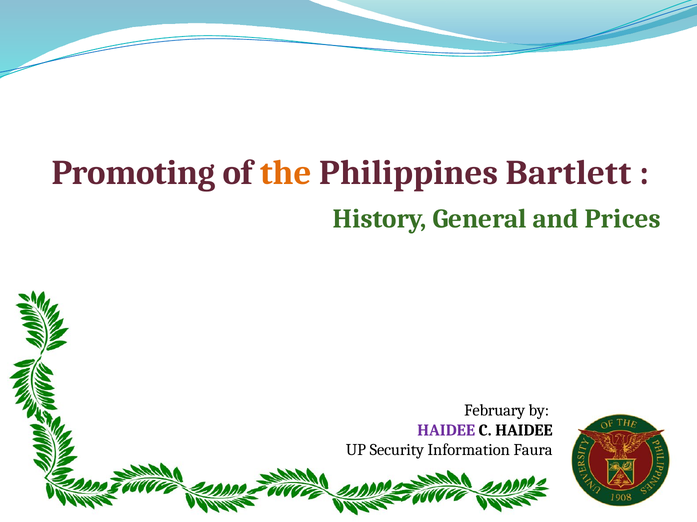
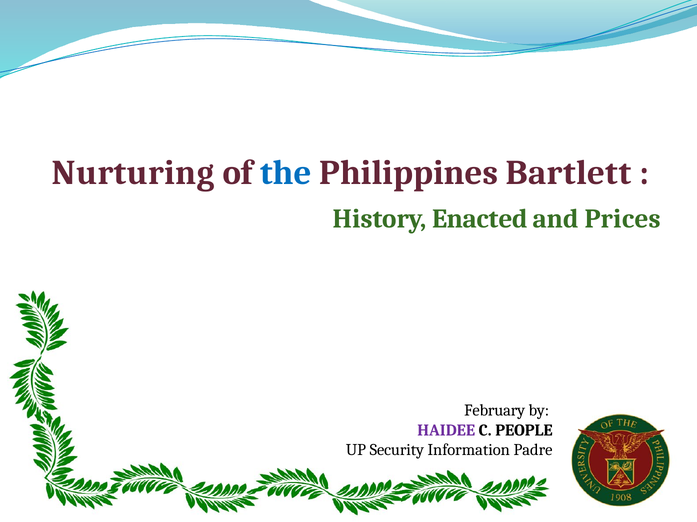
Promoting: Promoting -> Nurturing
the colour: orange -> blue
General: General -> Enacted
C HAIDEE: HAIDEE -> PEOPLE
Faura: Faura -> Padre
